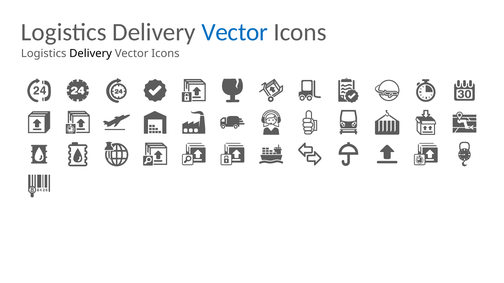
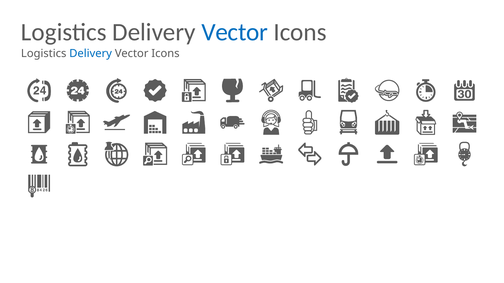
Delivery at (91, 53) colour: black -> blue
